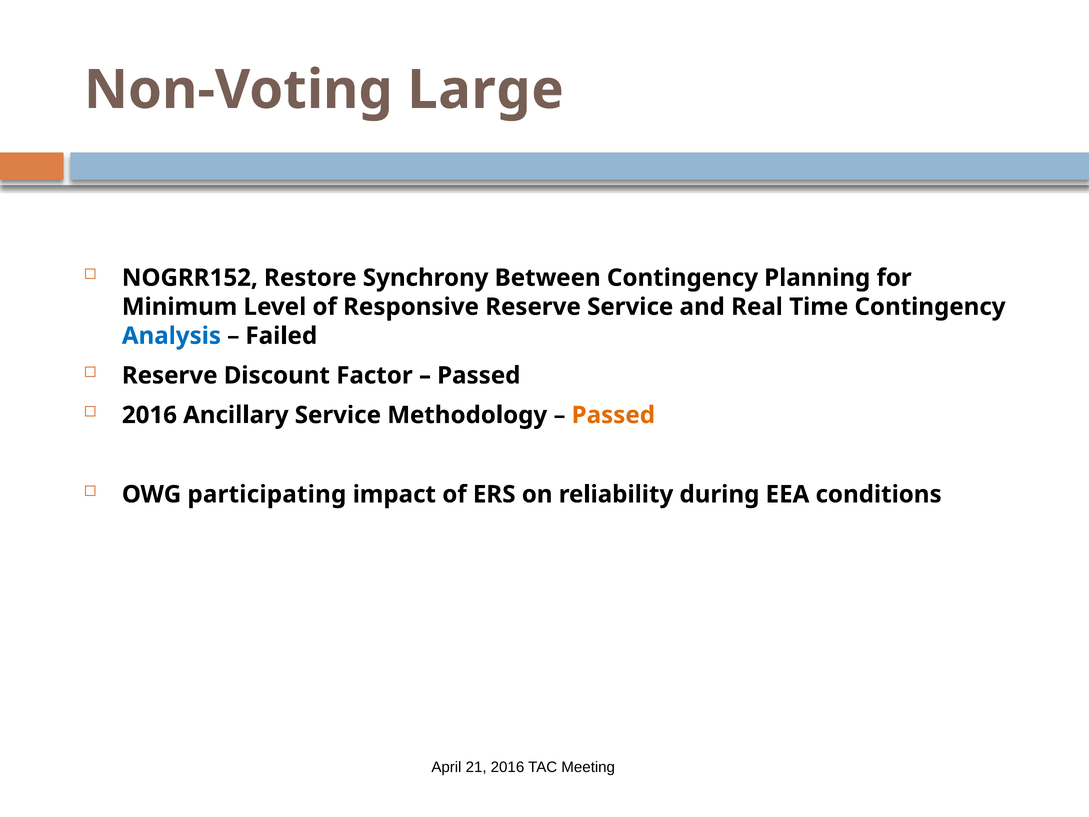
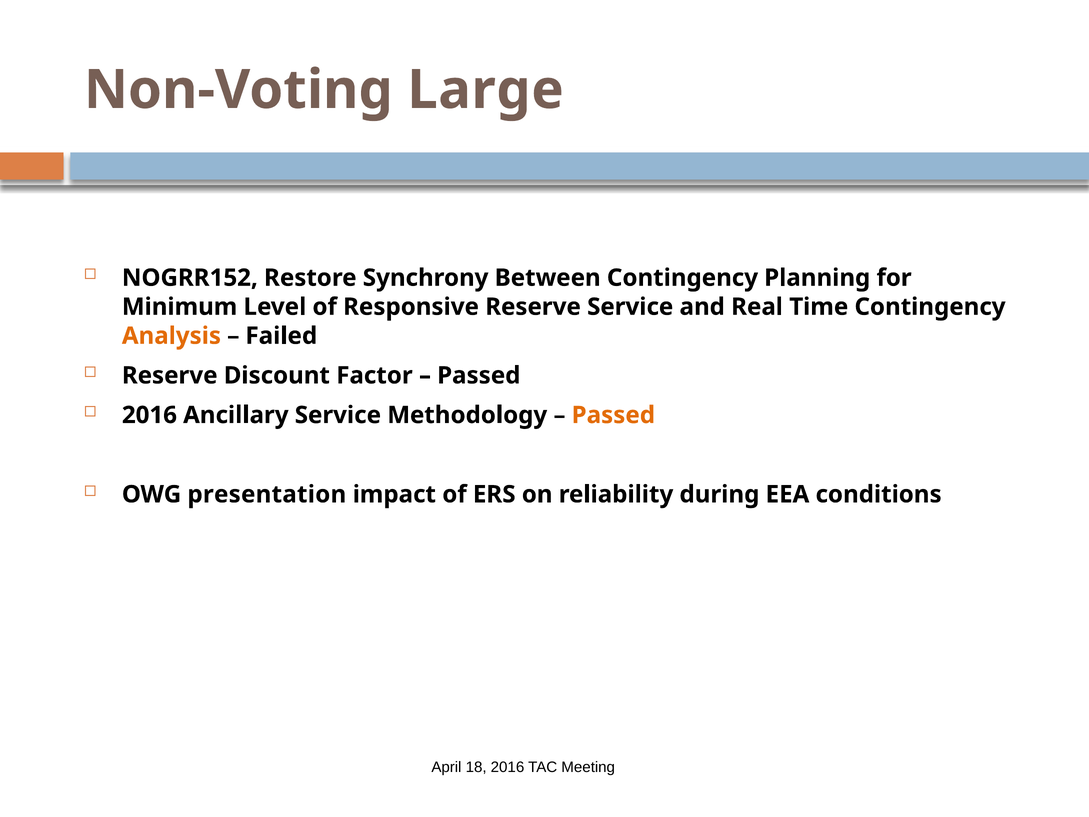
Analysis colour: blue -> orange
participating: participating -> presentation
21: 21 -> 18
